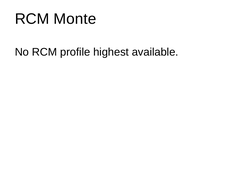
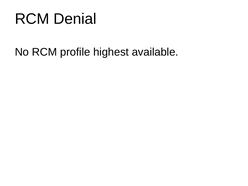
Monte: Monte -> Denial
